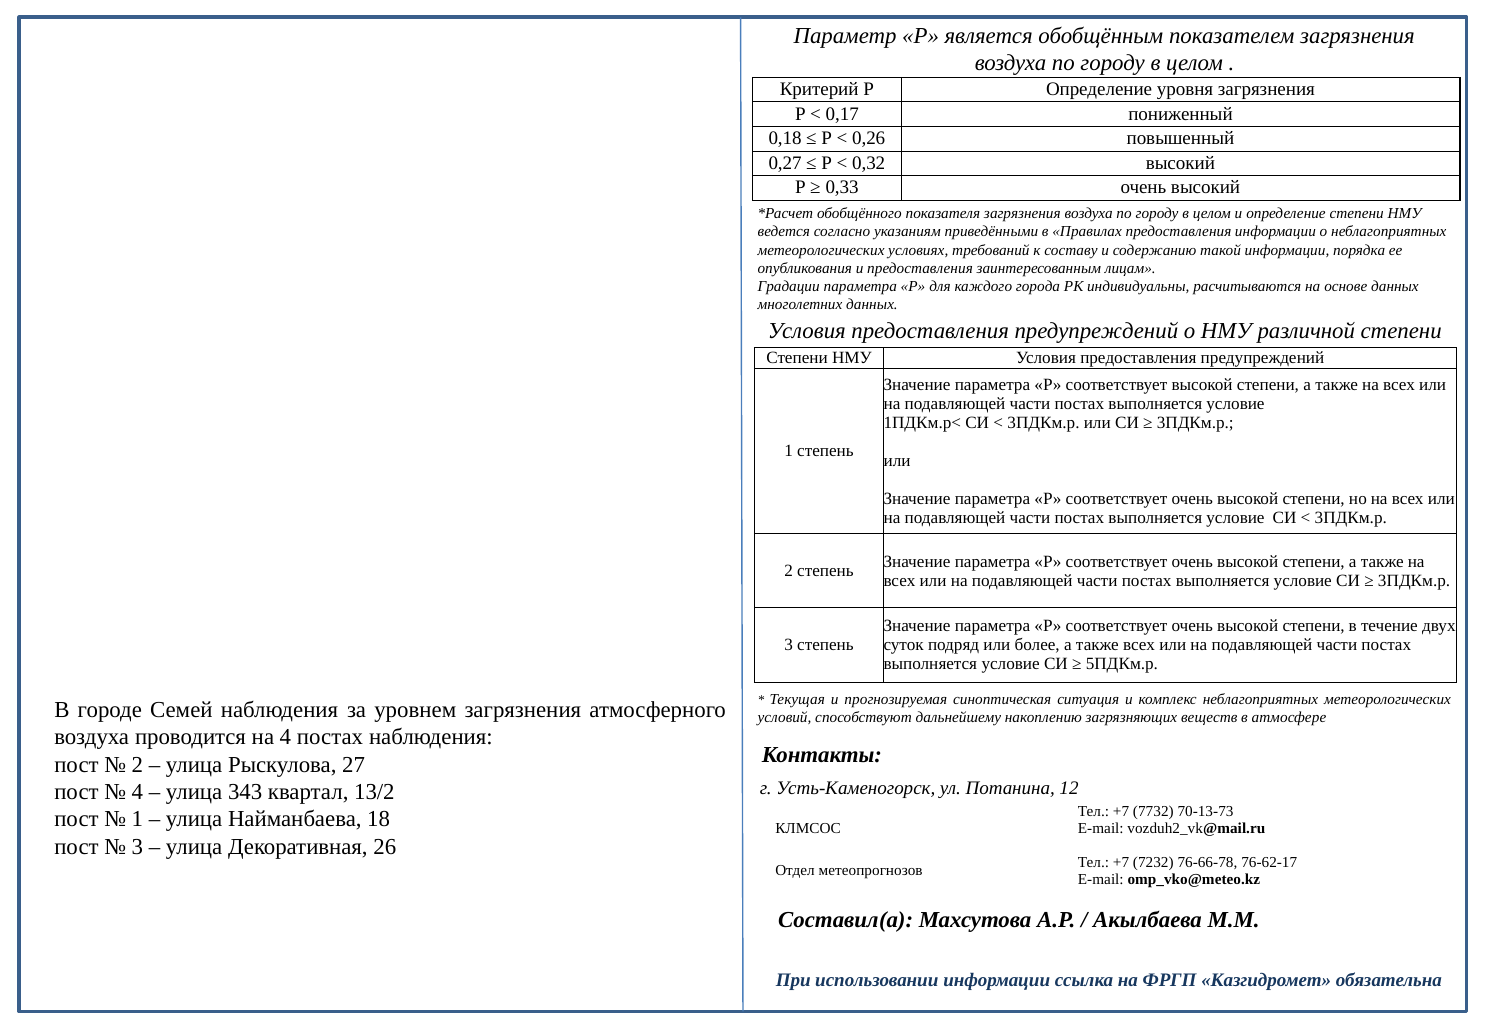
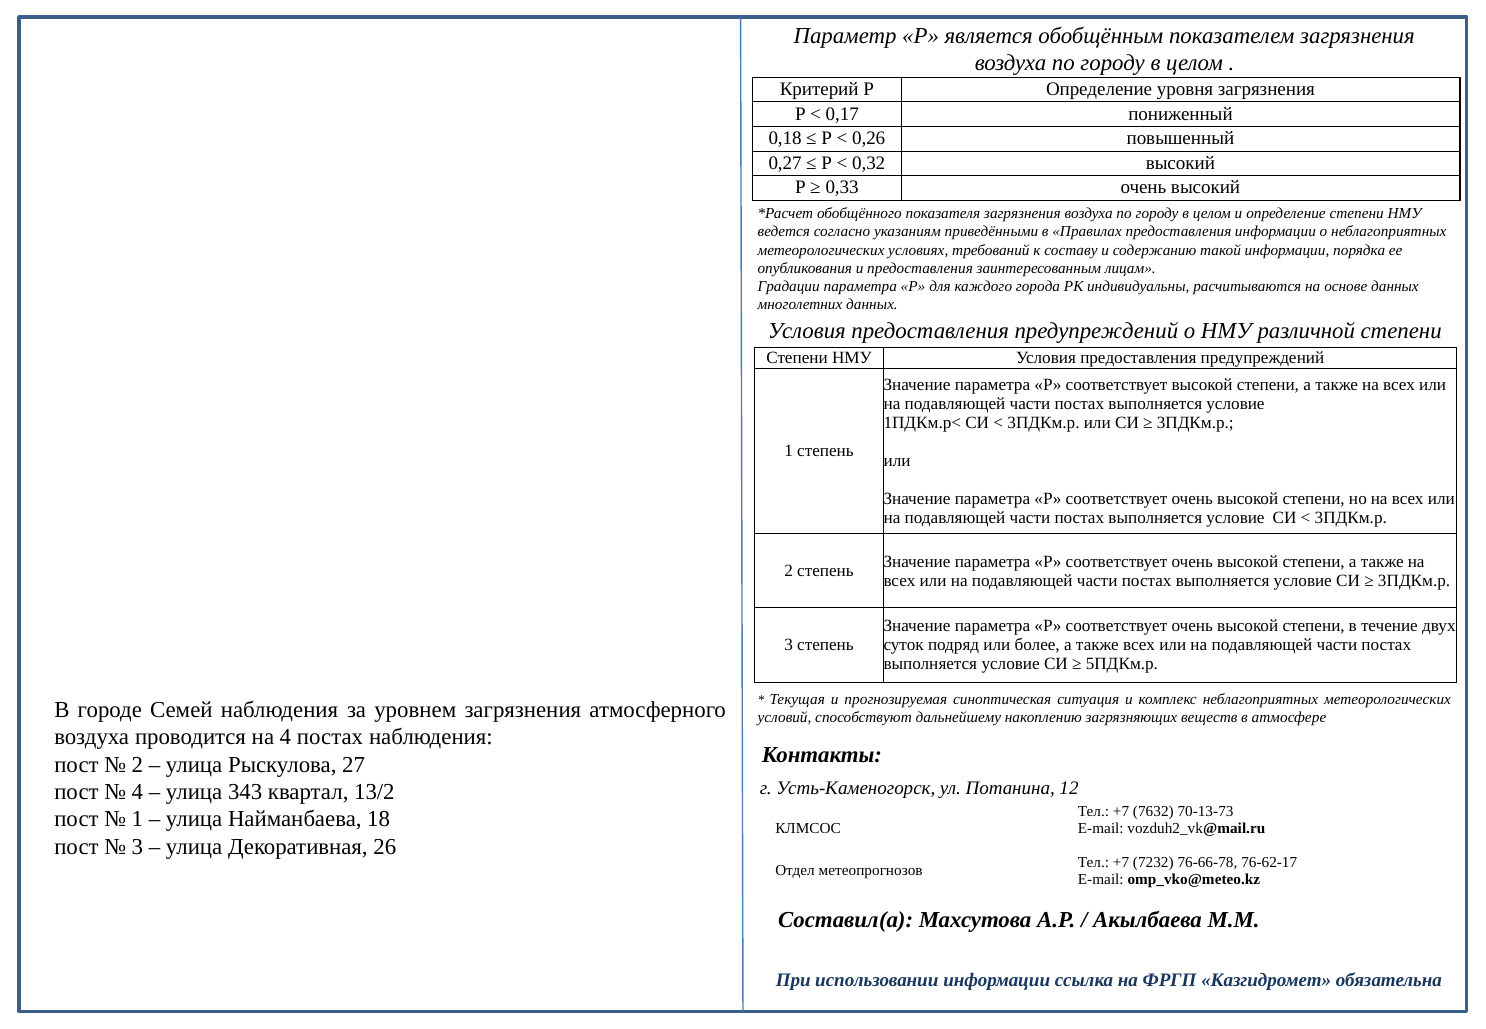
7732: 7732 -> 7632
